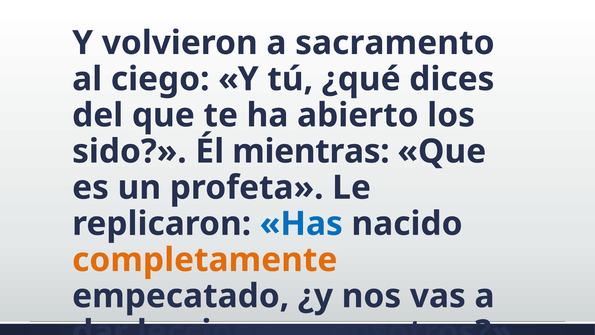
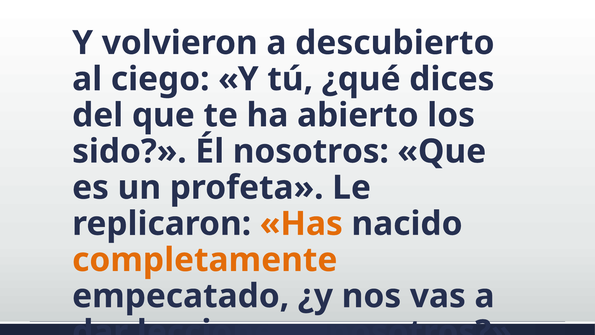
sacramento: sacramento -> descubierto
Él mientras: mientras -> nosotros
Has colour: blue -> orange
